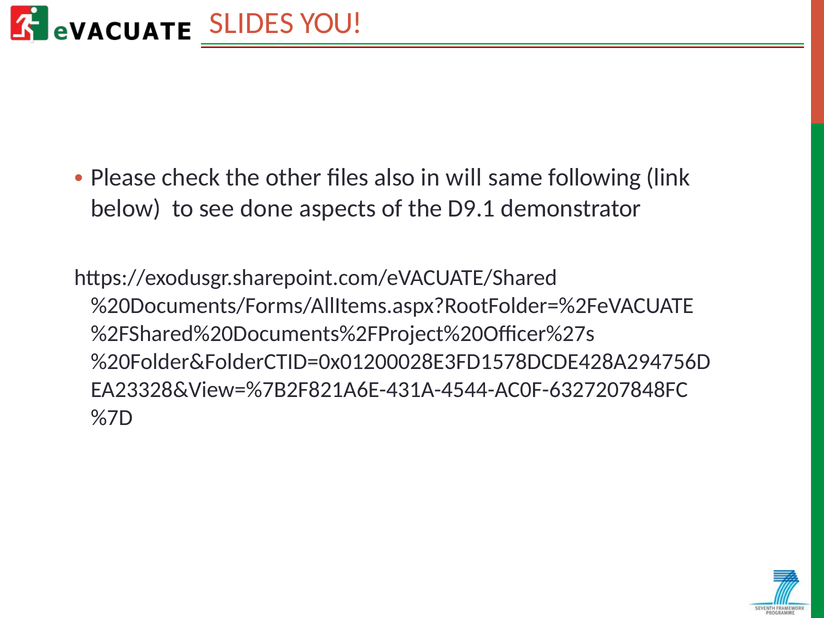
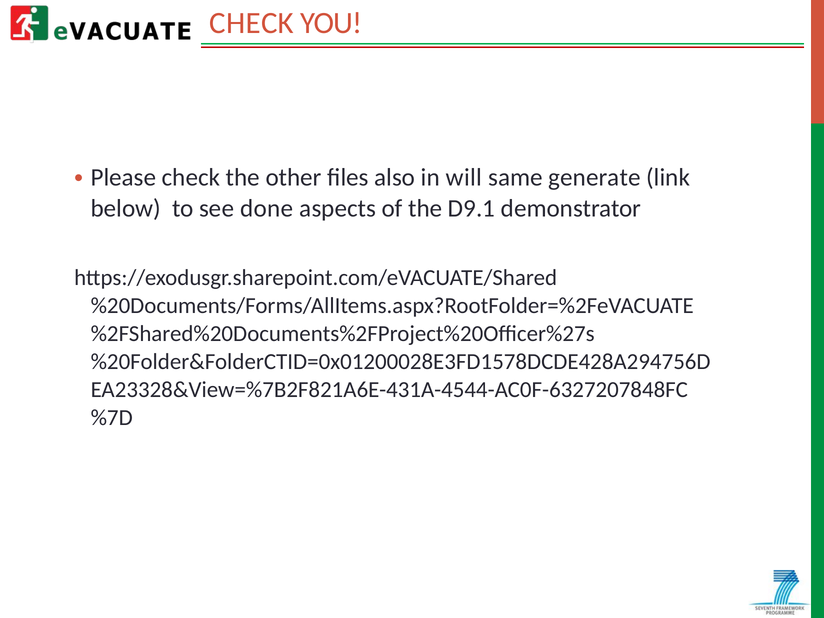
SLIDES at (252, 23): SLIDES -> CHECK
following: following -> generate
